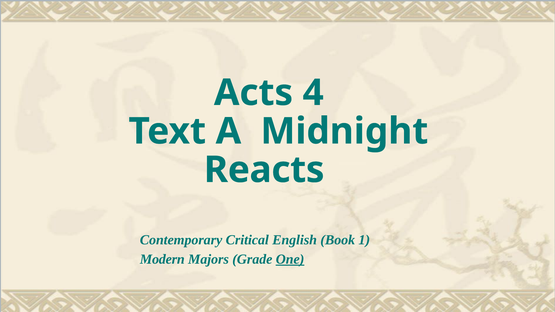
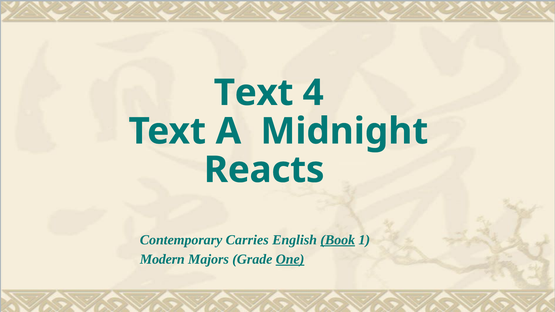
Acts at (253, 93): Acts -> Text
Critical: Critical -> Carries
Book underline: none -> present
